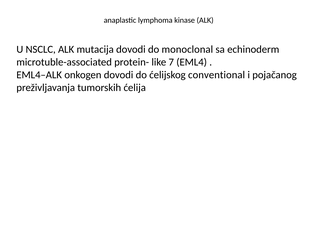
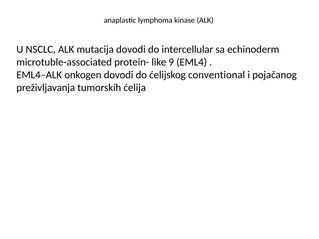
monoclonal: monoclonal -> intercellular
7: 7 -> 9
